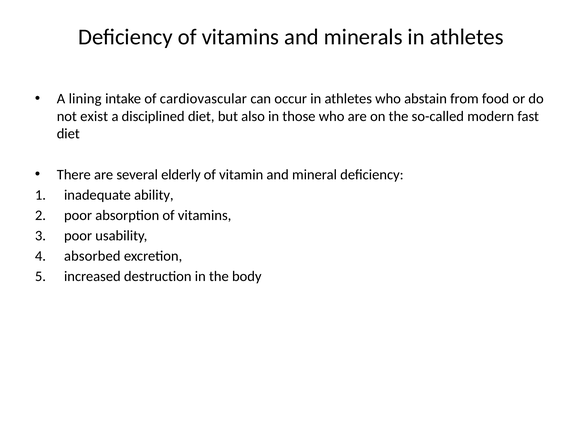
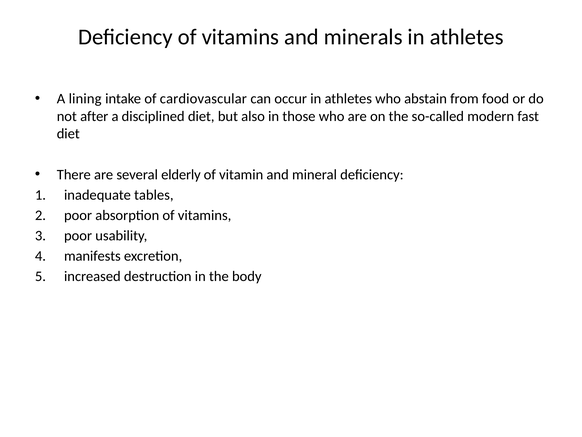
exist: exist -> after
ability: ability -> tables
absorbed: absorbed -> manifests
